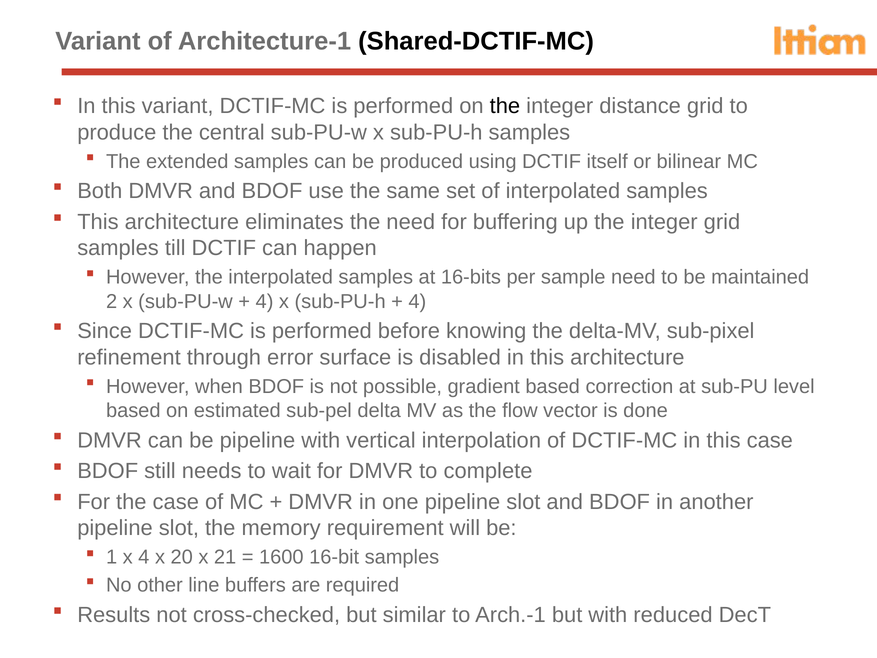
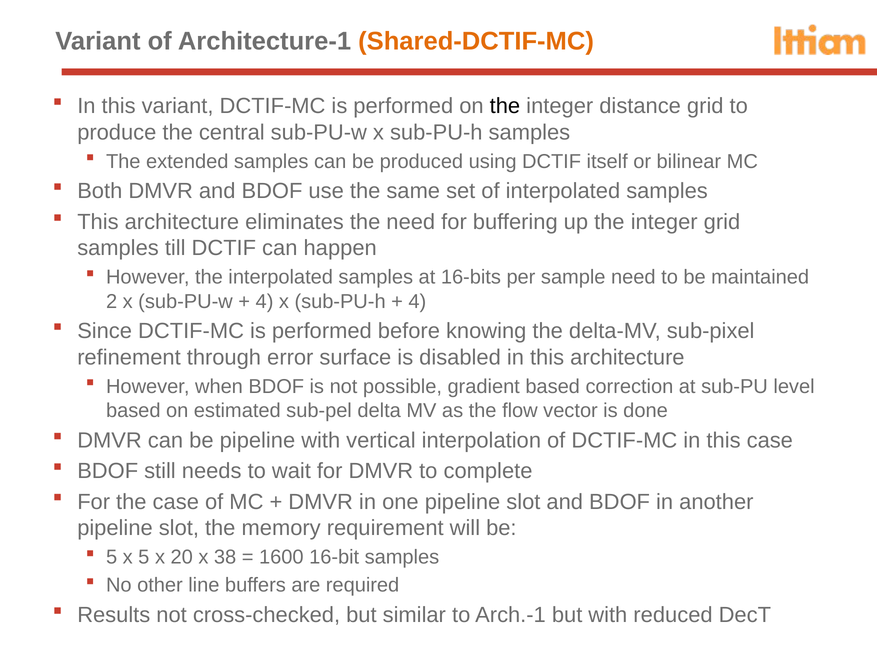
Shared-DCTIF-MC colour: black -> orange
1 at (112, 557): 1 -> 5
x 4: 4 -> 5
21: 21 -> 38
